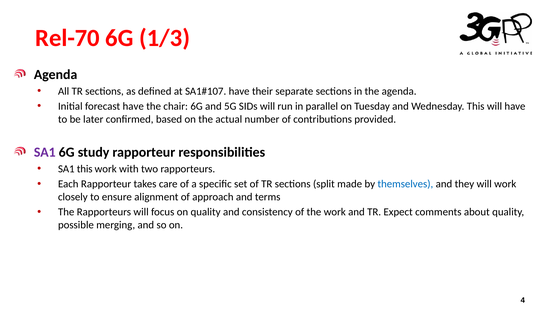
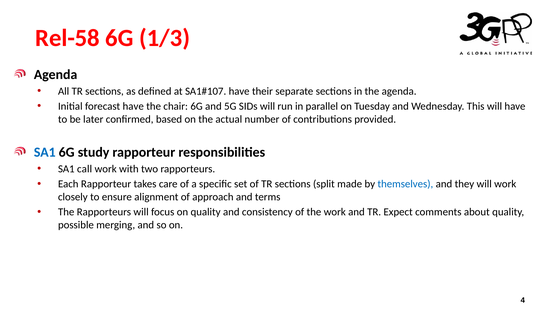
Rel-70: Rel-70 -> Rel-58
SA1 at (45, 152) colour: purple -> blue
SA1 this: this -> call
